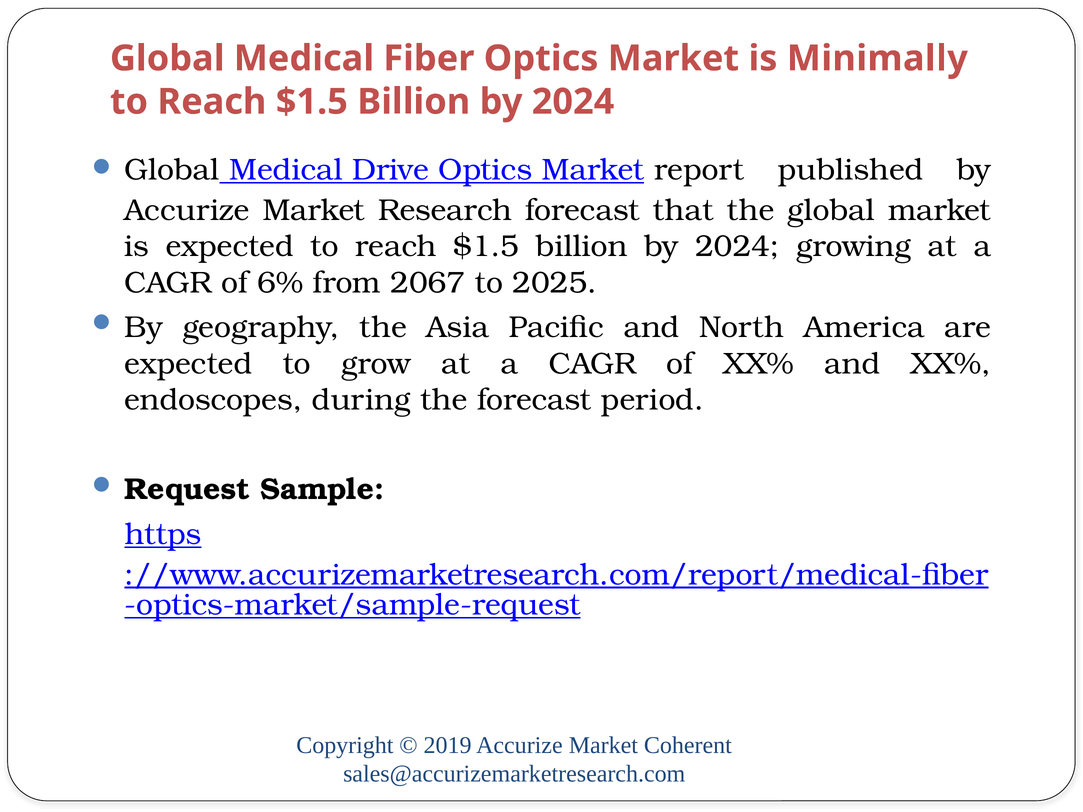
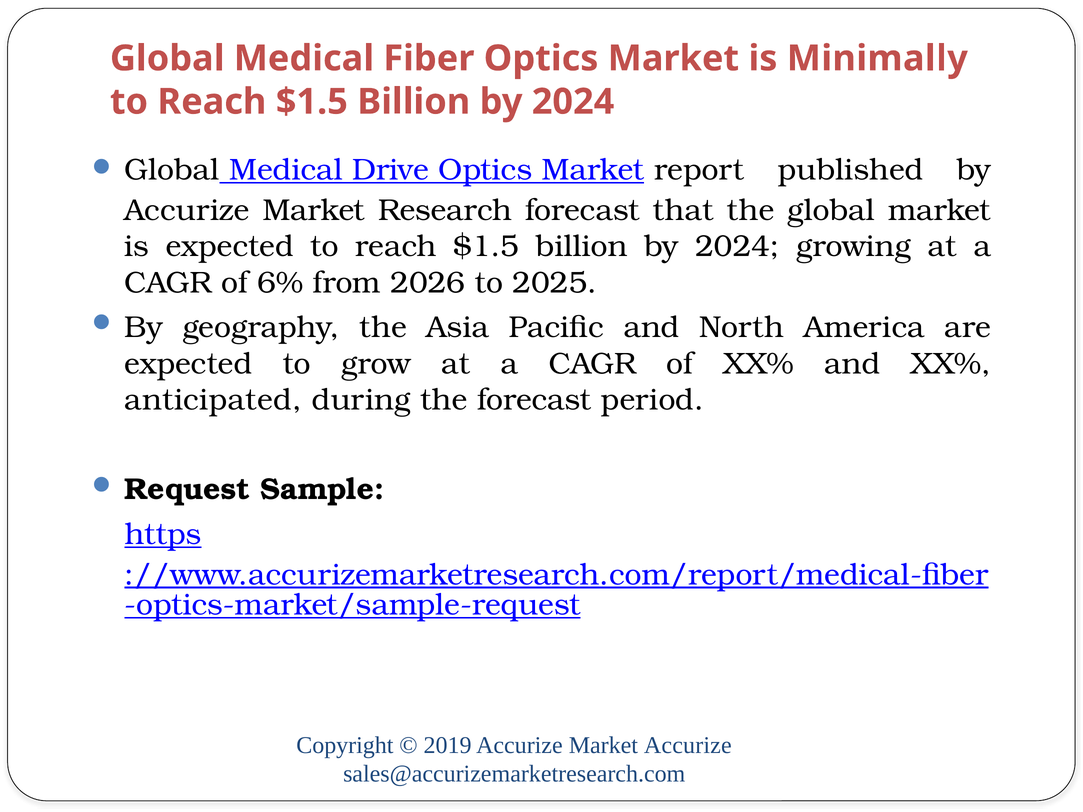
2067: 2067 -> 2026
endoscopes: endoscopes -> anticipated
Market Coherent: Coherent -> Accurize
